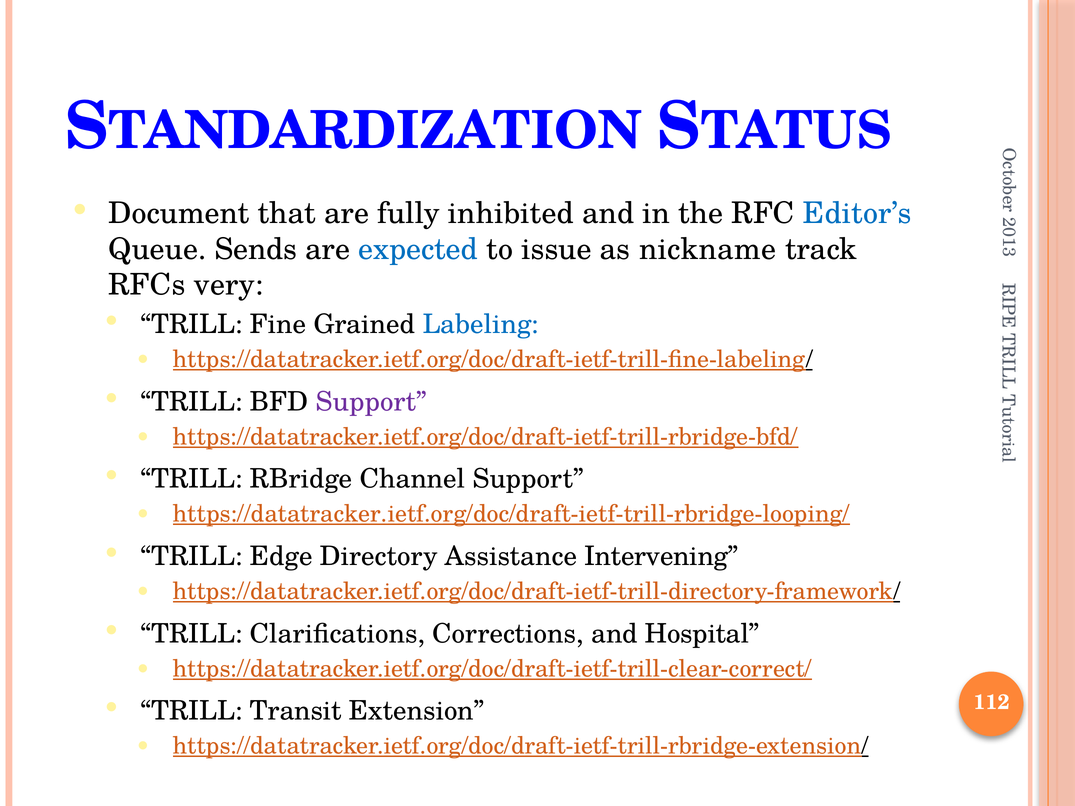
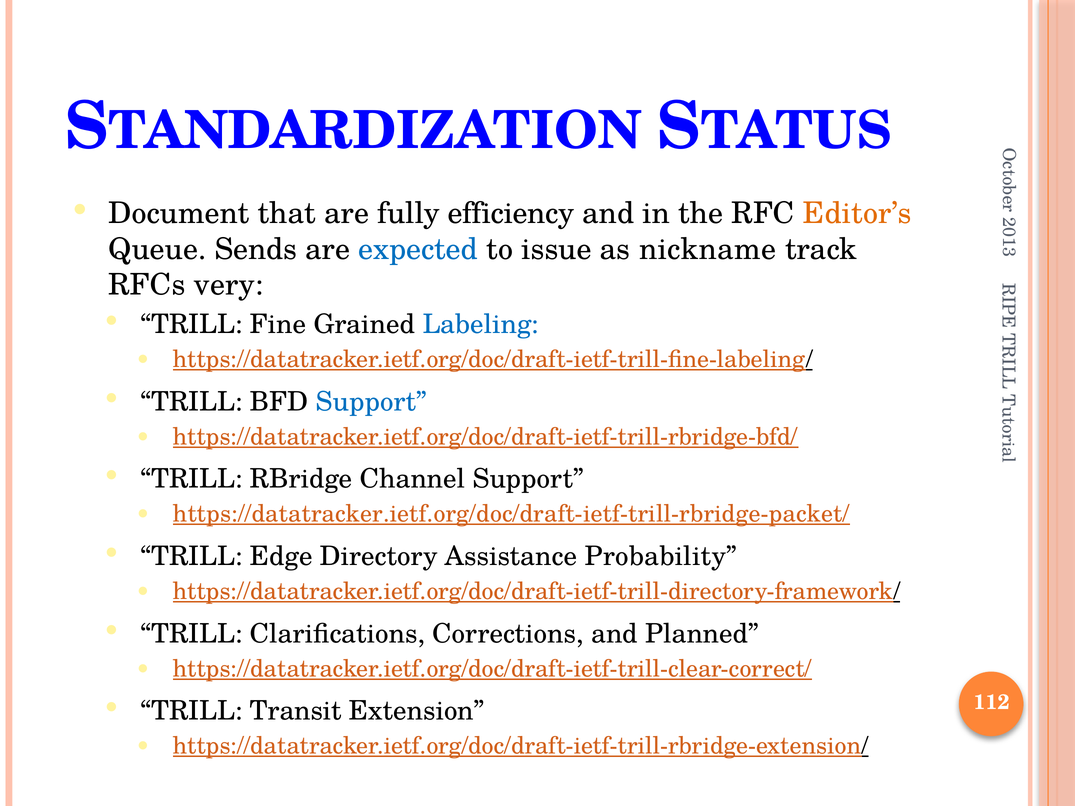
inhibited: inhibited -> efficiency
Editor’s colour: blue -> orange
Support at (371, 402) colour: purple -> blue
https://datatracker.ietf.org/doc/draft-ietf-trill-rbridge-looping/: https://datatracker.ietf.org/doc/draft-ietf-trill-rbridge-looping/ -> https://datatracker.ietf.org/doc/draft-ietf-trill-rbridge-packet/
Intervening: Intervening -> Probability
Hospital: Hospital -> Planned
